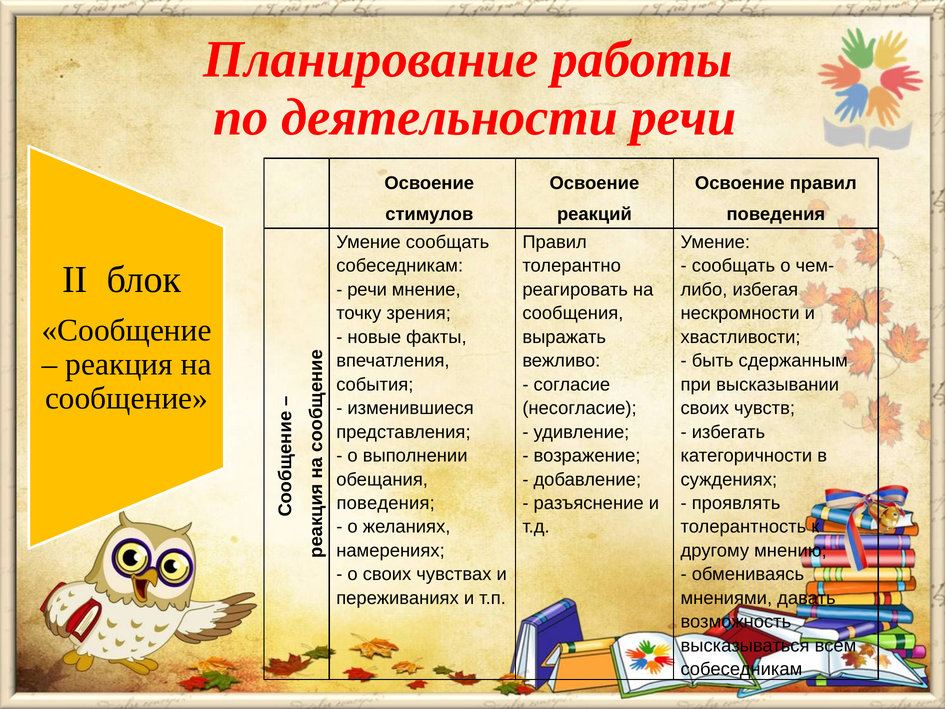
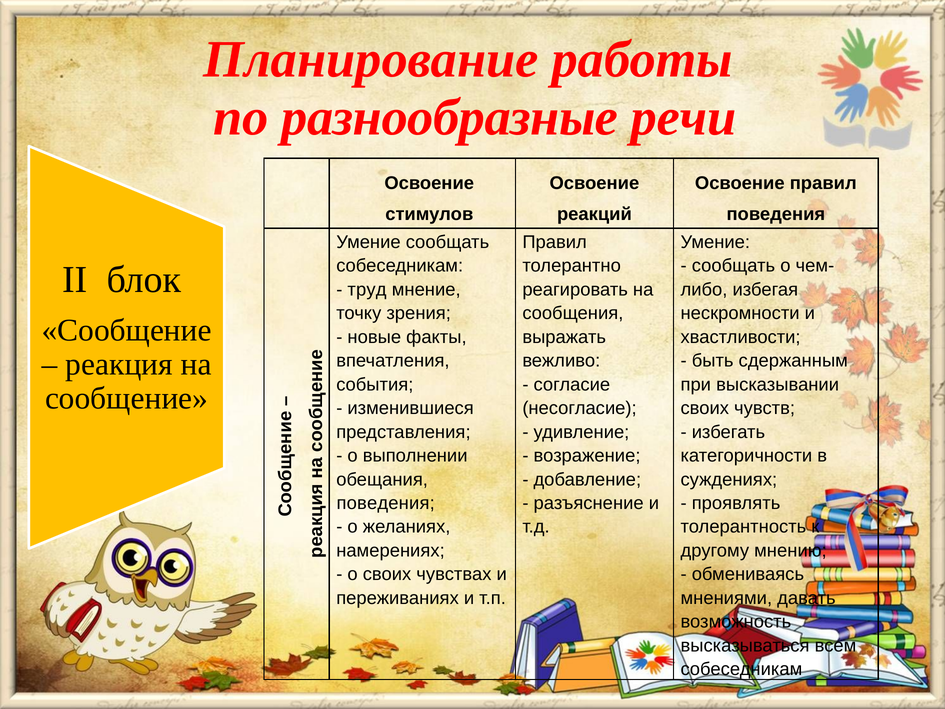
деятельности: деятельности -> разнообразные
речи at (367, 289): речи -> труд
